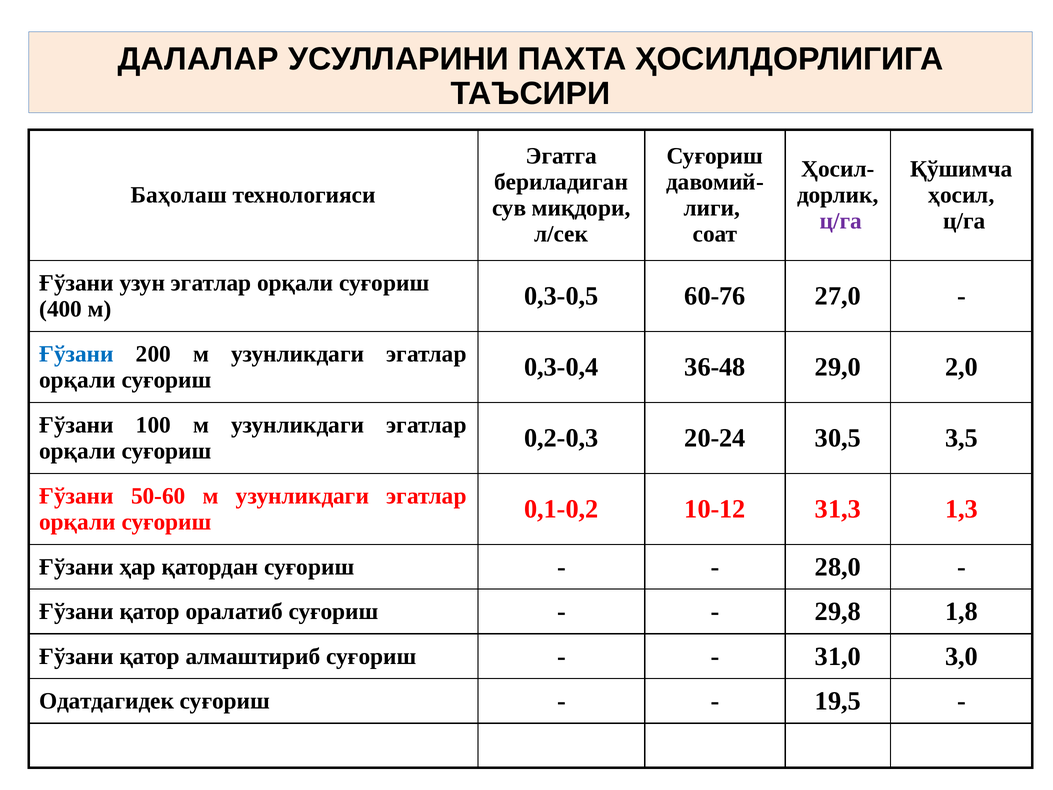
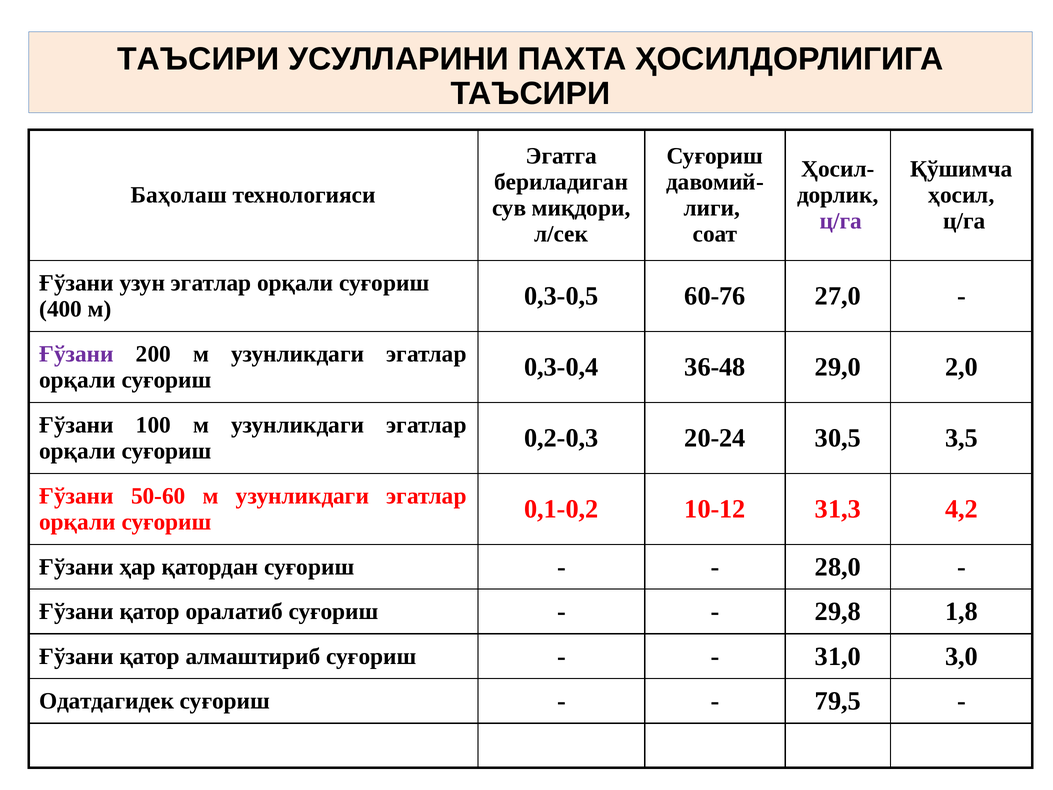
ДАЛАЛАР at (198, 59): ДАЛАЛАР -> ТАЪСИРИ
Ғўзани at (77, 354) colour: blue -> purple
1,3: 1,3 -> 4,2
19,5: 19,5 -> 79,5
